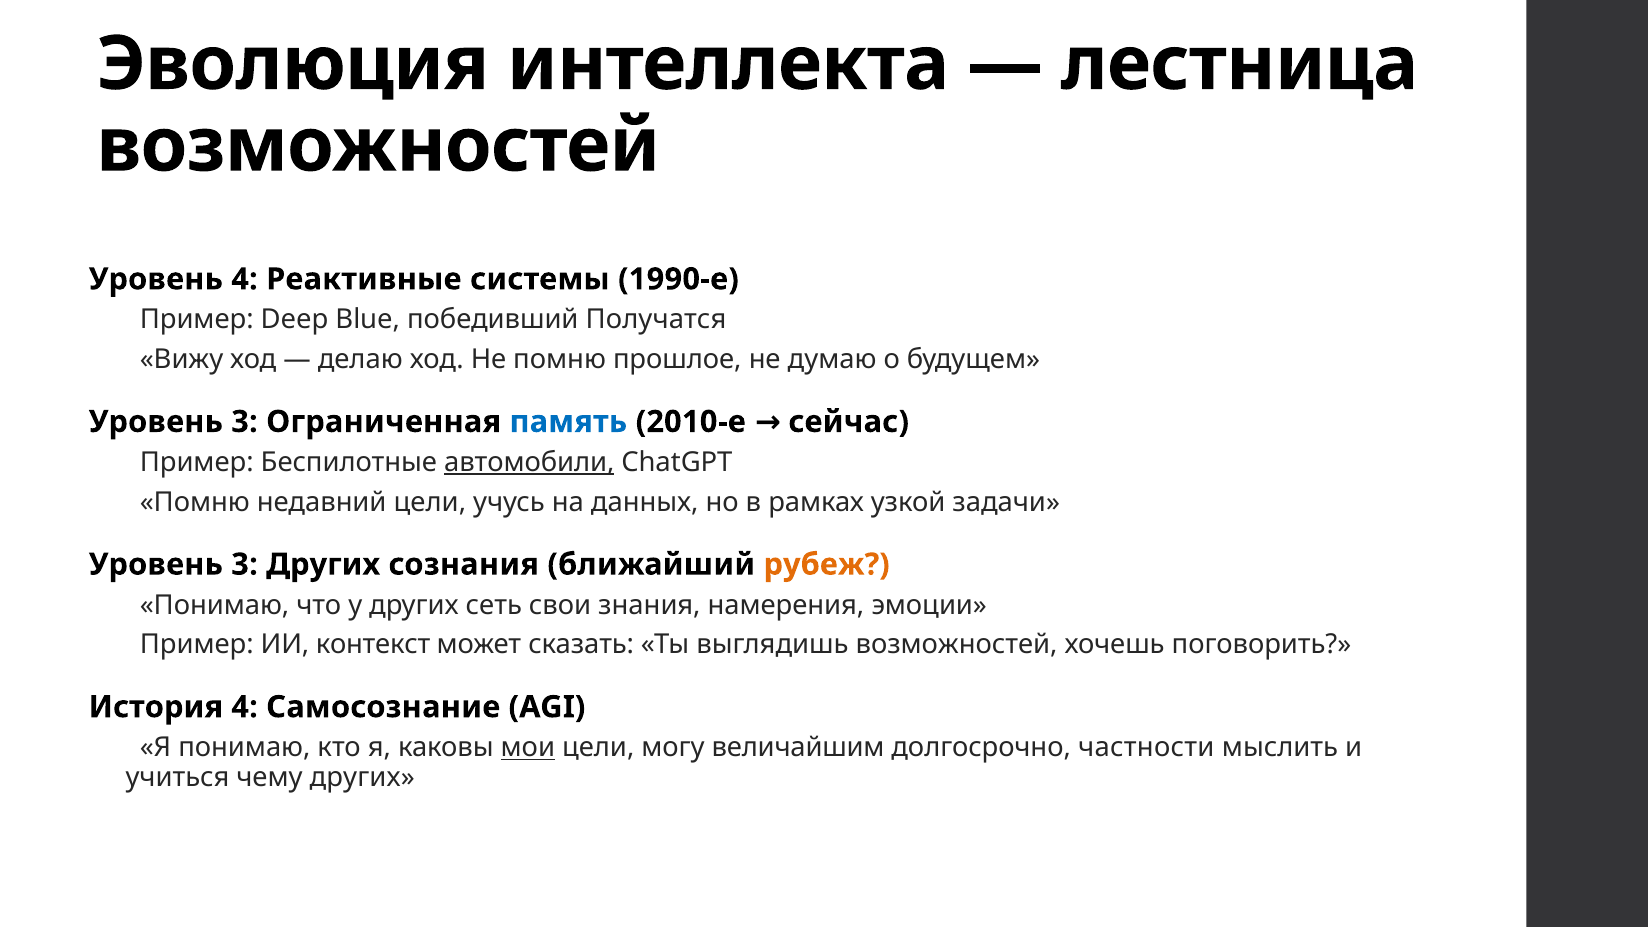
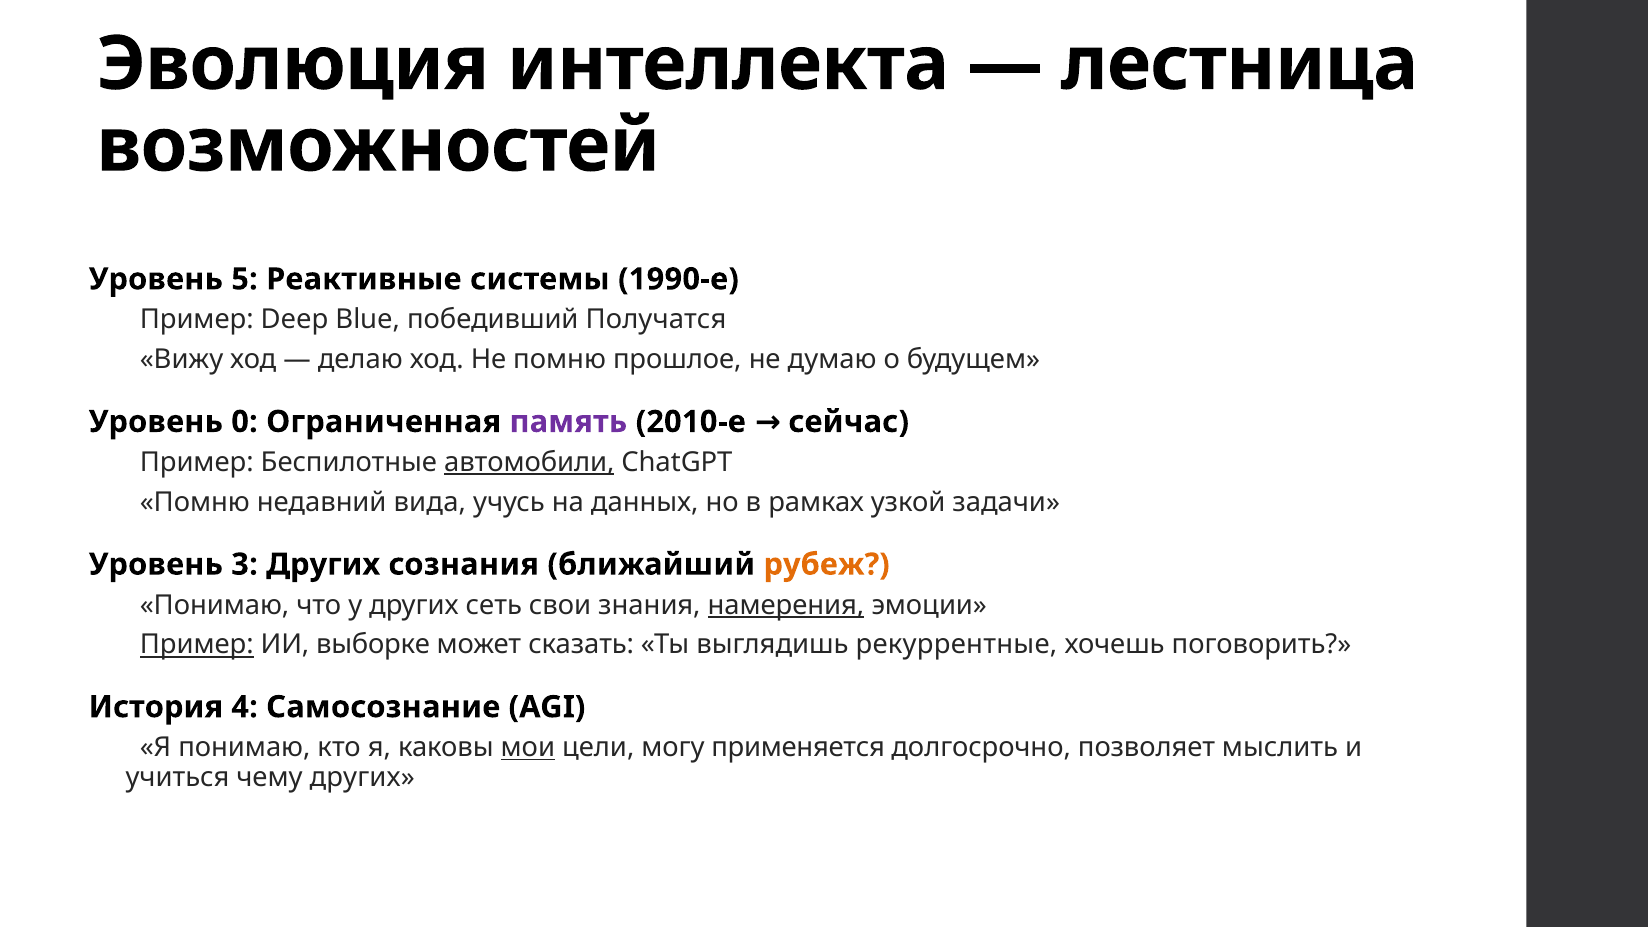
Уровень 4: 4 -> 5
3 at (244, 422): 3 -> 0
память colour: blue -> purple
недавний цели: цели -> вида
намерения underline: none -> present
Пример at (197, 645) underline: none -> present
контекст: контекст -> выборке
выглядишь возможностей: возможностей -> рекуррентные
величайшим: величайшим -> применяется
частности: частности -> позволяет
